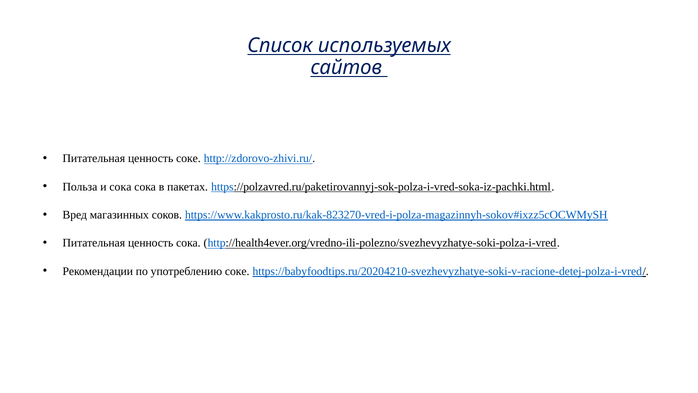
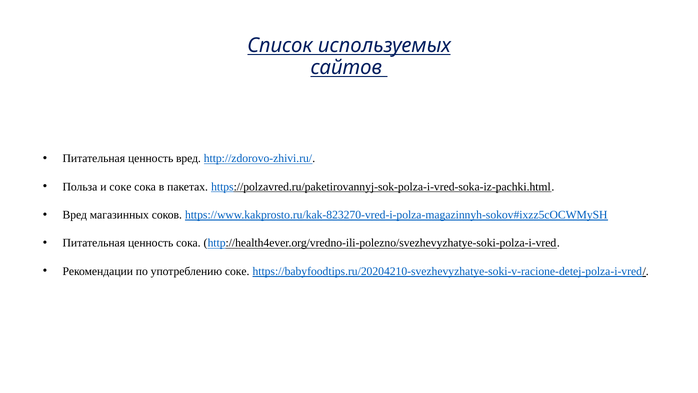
ценность соке: соке -> вред
и сока: сока -> соке
